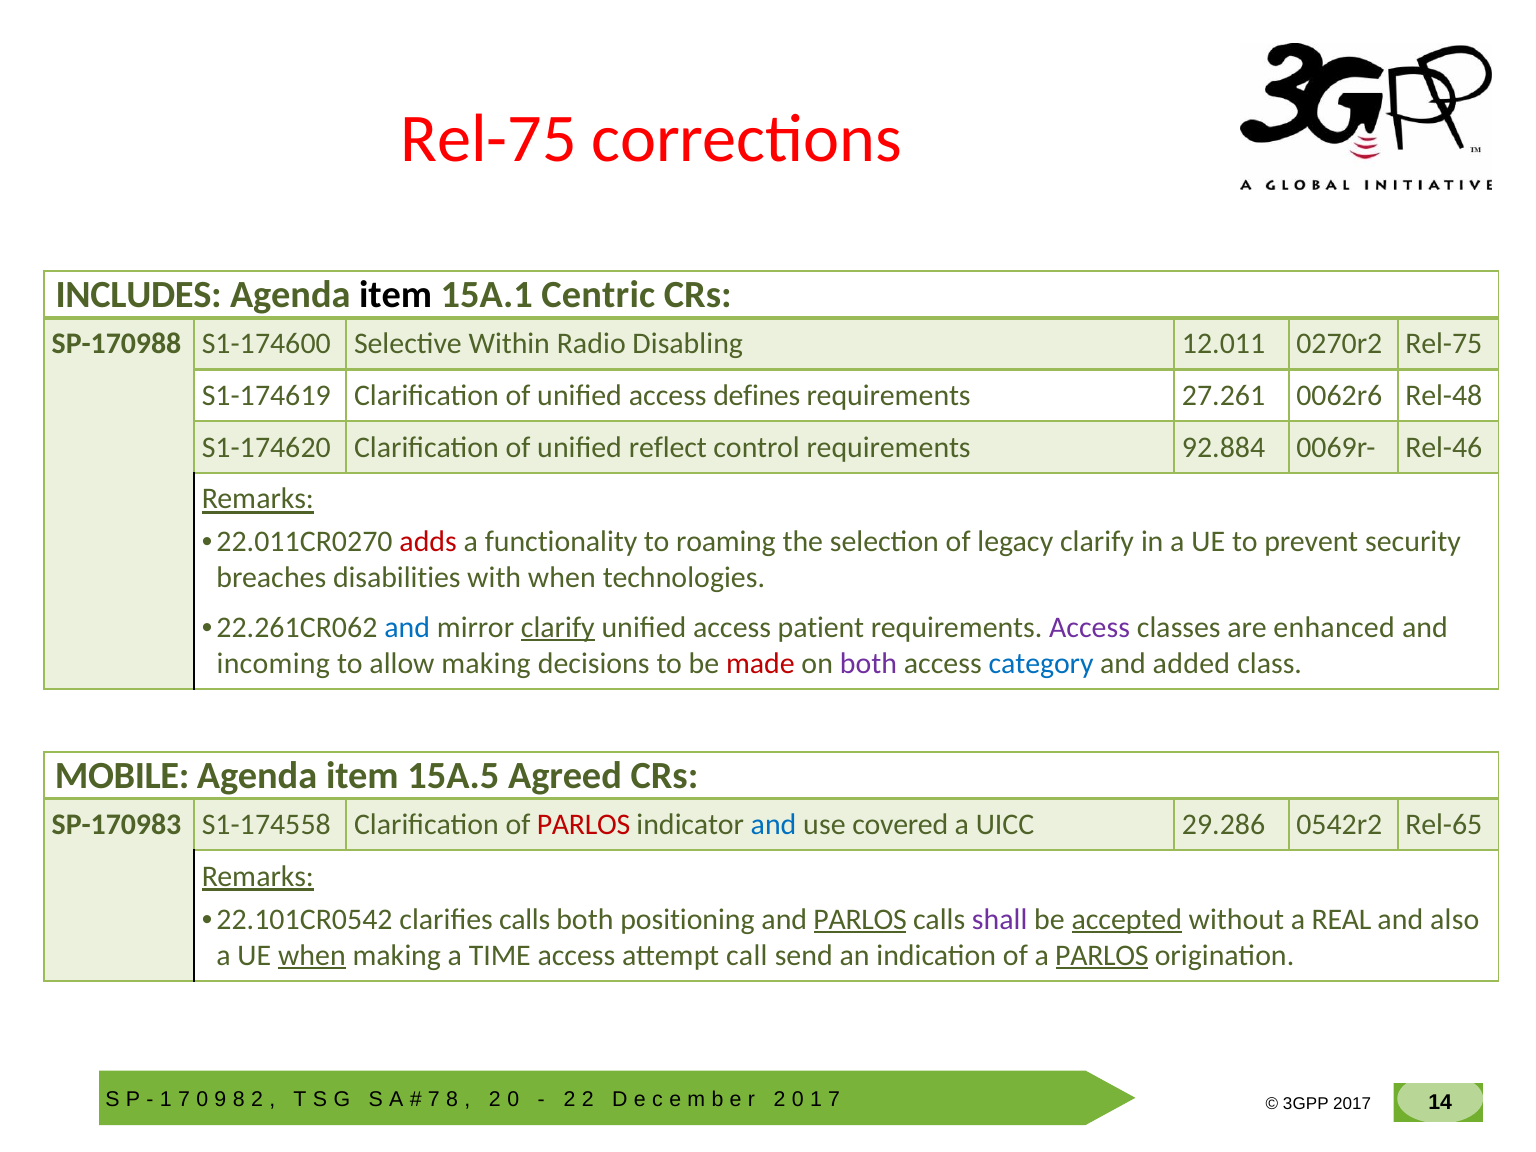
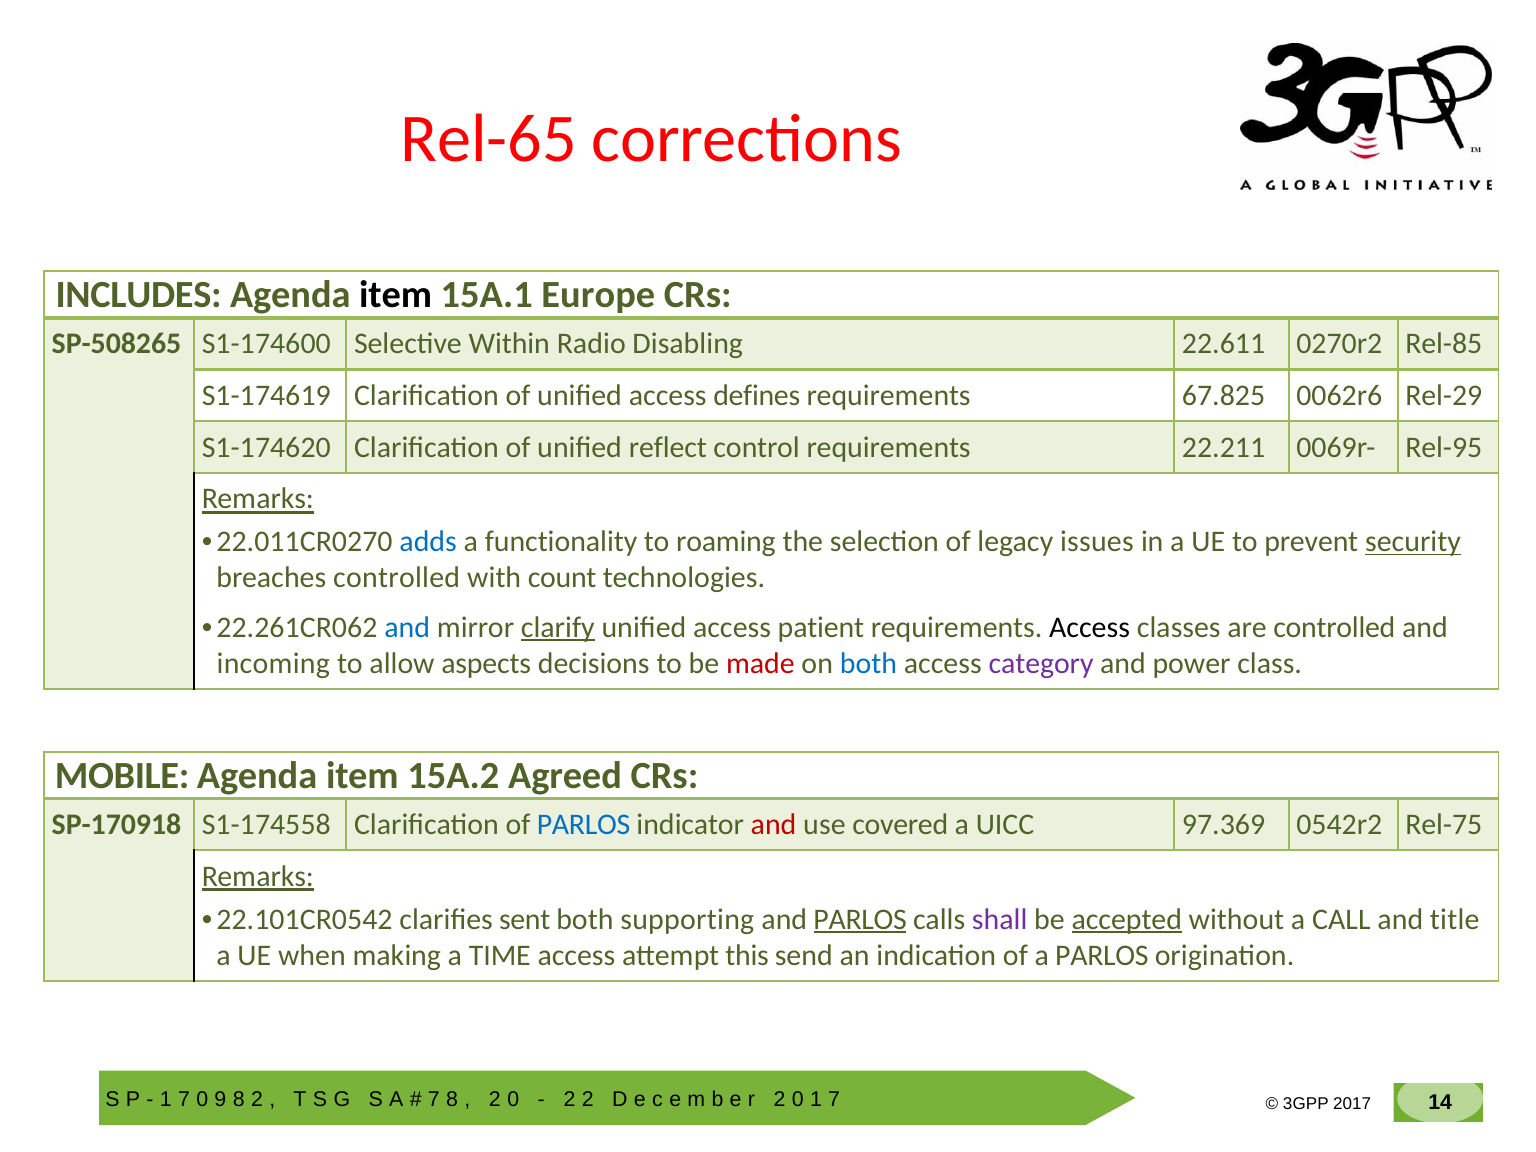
Rel-75 at (489, 139): Rel-75 -> Rel-65
Centric: Centric -> Europe
SP-170988: SP-170988 -> SP-508265
12.011: 12.011 -> 22.611
0270r2 Rel-75: Rel-75 -> Rel-85
27.261: 27.261 -> 67.825
Rel-48: Rel-48 -> Rel-29
92.884: 92.884 -> 22.211
Rel-46: Rel-46 -> Rel-95
adds colour: red -> blue
legacy clarify: clarify -> issues
security underline: none -> present
breaches disabilities: disabilities -> controlled
with when: when -> count
Access at (1090, 627) colour: purple -> black
are enhanced: enhanced -> controlled
allow making: making -> aspects
both at (868, 664) colour: purple -> blue
category colour: blue -> purple
added: added -> power
15A.5: 15A.5 -> 15A.2
SP-170983: SP-170983 -> SP-170918
PARLOS at (584, 825) colour: red -> blue
and at (774, 825) colour: blue -> red
29.286: 29.286 -> 97.369
Rel-65: Rel-65 -> Rel-75
clarifies calls: calls -> sent
positioning: positioning -> supporting
REAL: REAL -> CALL
also: also -> title
when at (312, 956) underline: present -> none
call: call -> this
PARLOS at (1102, 956) underline: present -> none
